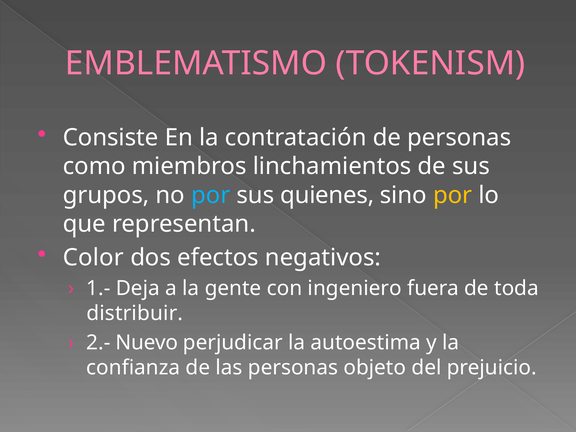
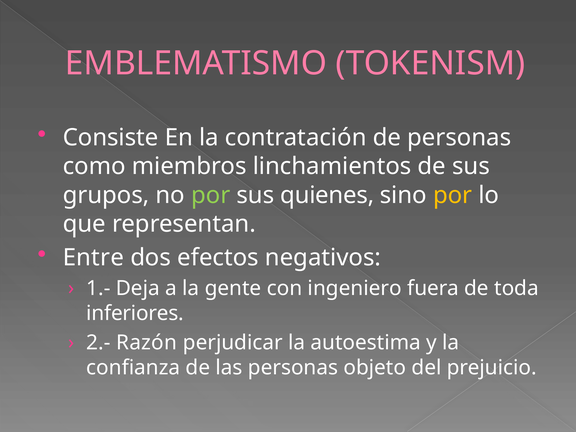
por at (211, 195) colour: light blue -> light green
Color: Color -> Entre
distribuir: distribuir -> inferiores
Nuevo: Nuevo -> Razón
